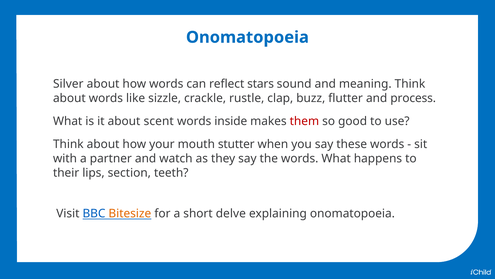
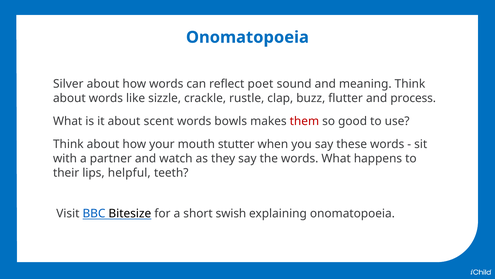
stars: stars -> poet
inside: inside -> bowls
section: section -> helpful
Bitesize colour: orange -> black
delve: delve -> swish
